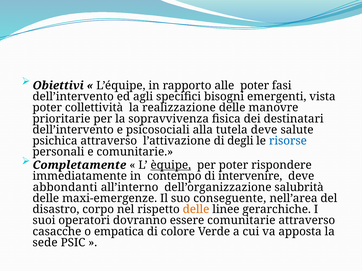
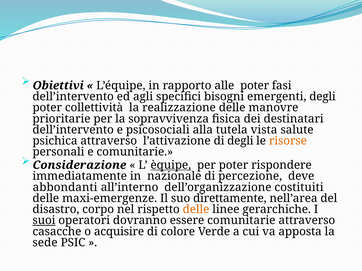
emergenti vista: vista -> degli
tutela deve: deve -> vista
risorse colour: blue -> orange
Completamente: Completamente -> Considerazione
contempo: contempo -> nazionale
intervenire: intervenire -> percezione
salubrità: salubrità -> costituiti
conseguente: conseguente -> direttamente
suoi underline: none -> present
empatica: empatica -> acquisire
